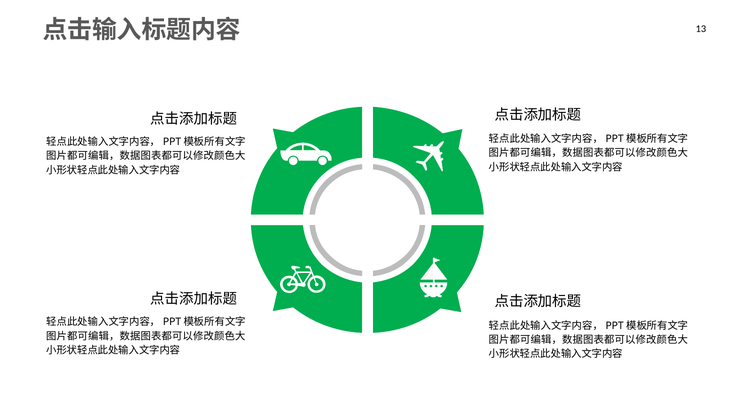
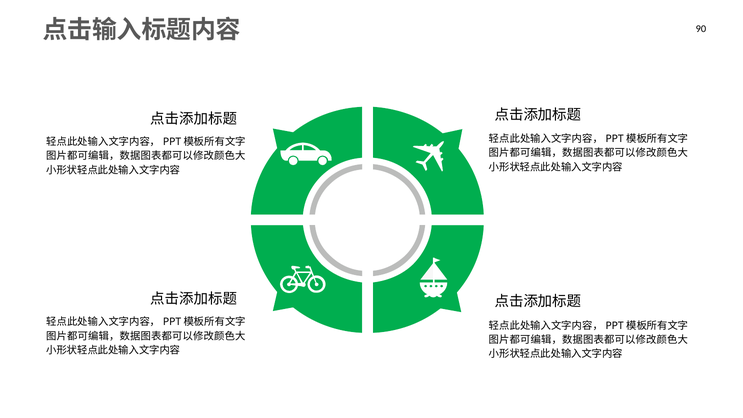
13: 13 -> 90
